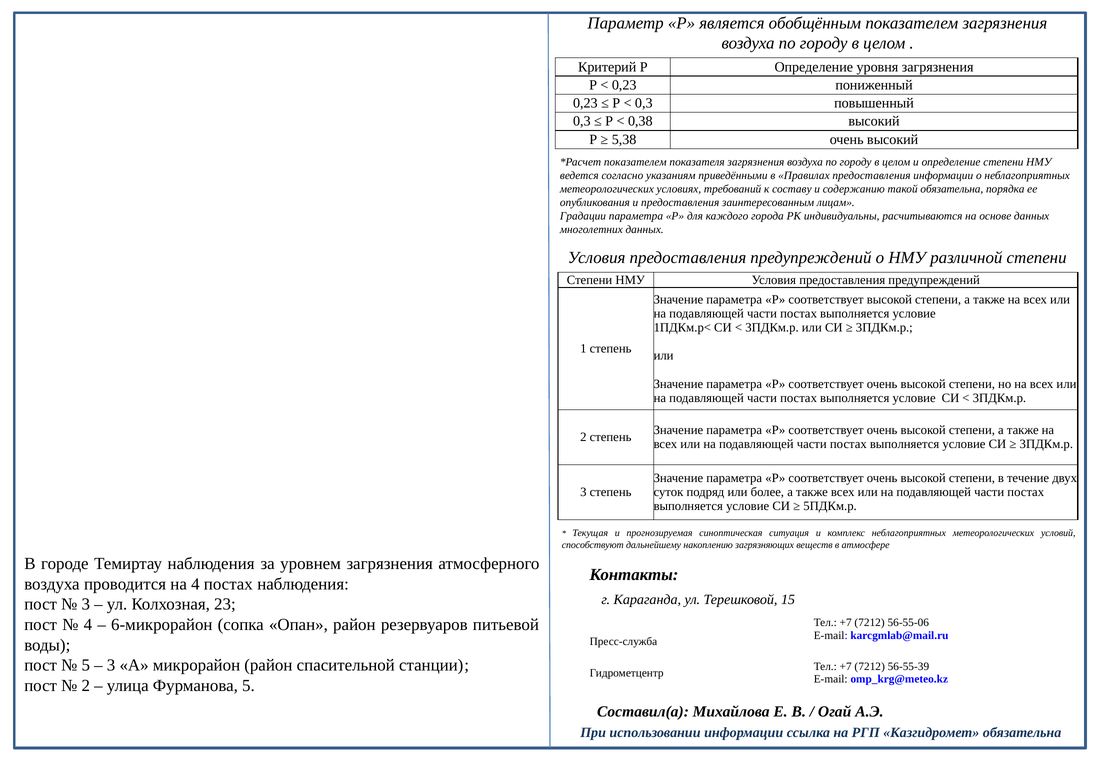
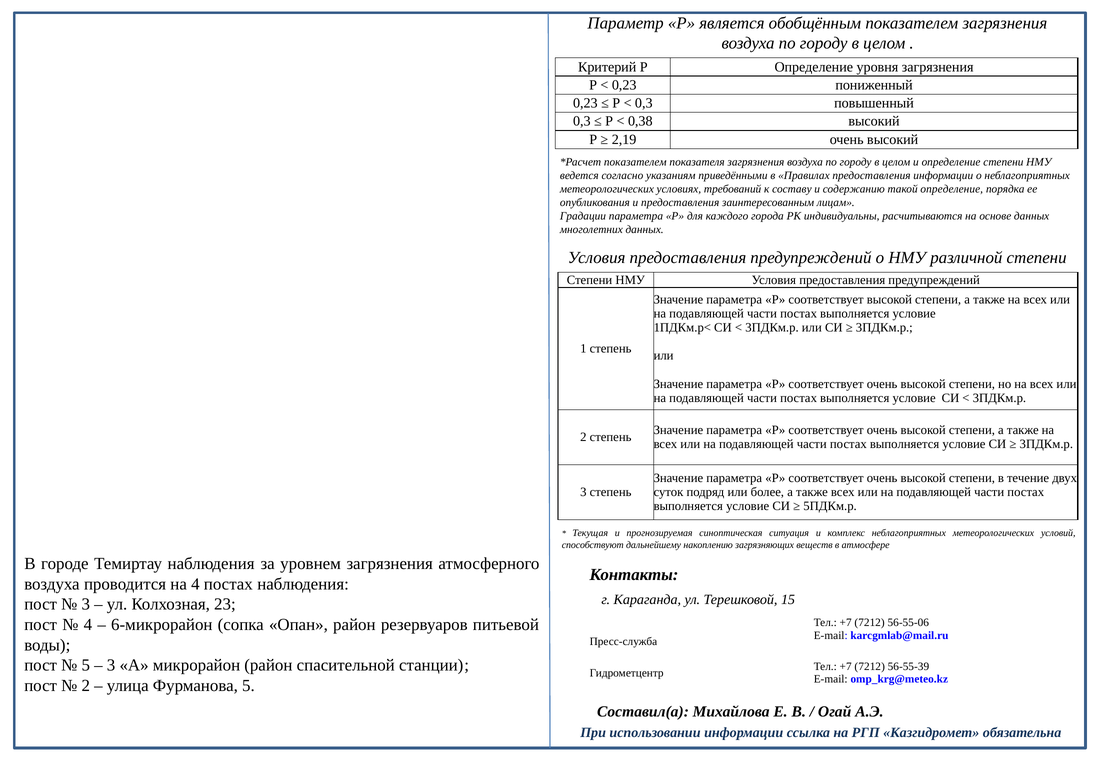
5,38: 5,38 -> 2,19
такой обязательна: обязательна -> определение
